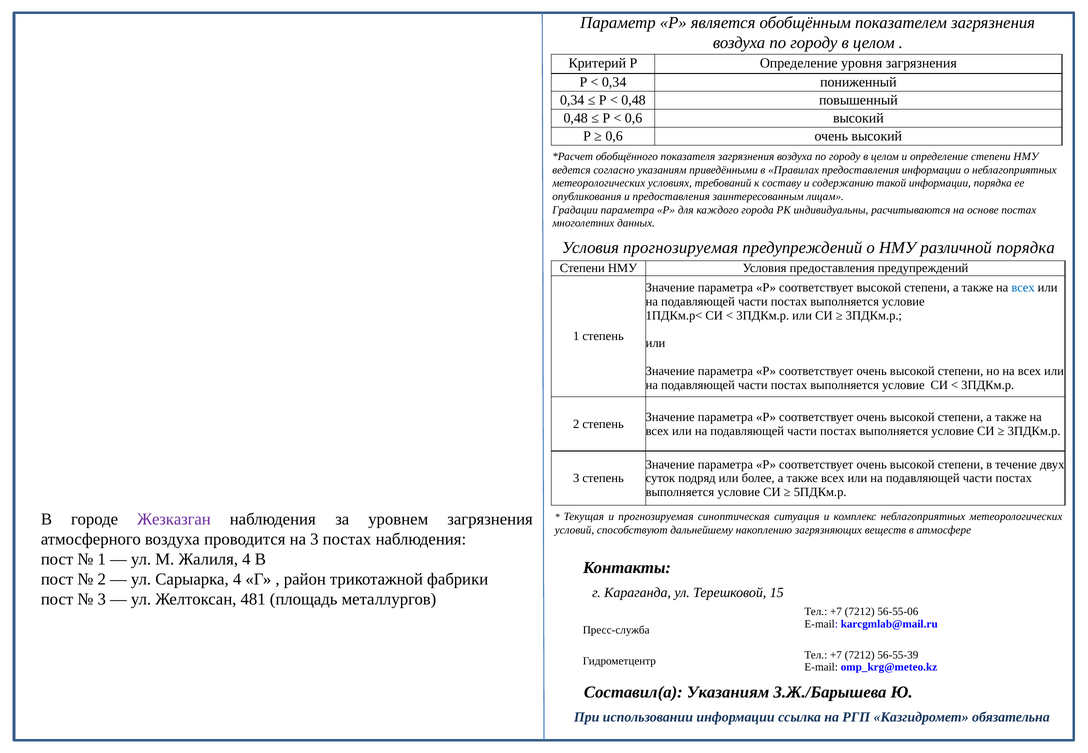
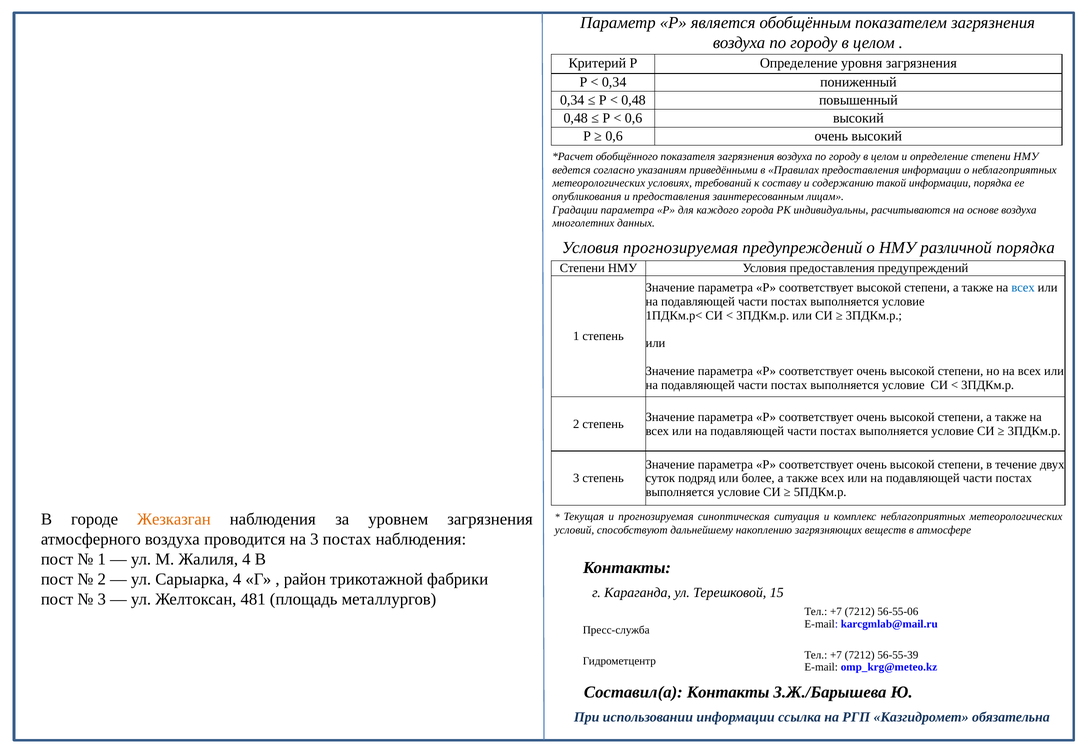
основе постах: постах -> воздуха
Жезказган colour: purple -> orange
Составил(а Указаниям: Указаниям -> Контакты
